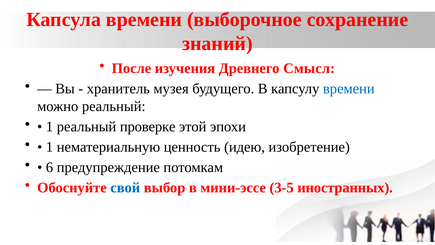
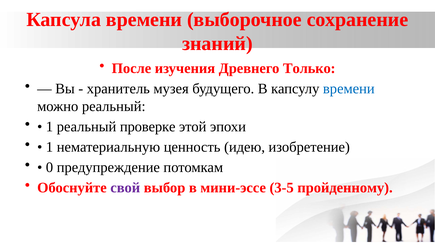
Смысл: Смысл -> Только
6: 6 -> 0
свой colour: blue -> purple
иностранных: иностранных -> пройденному
